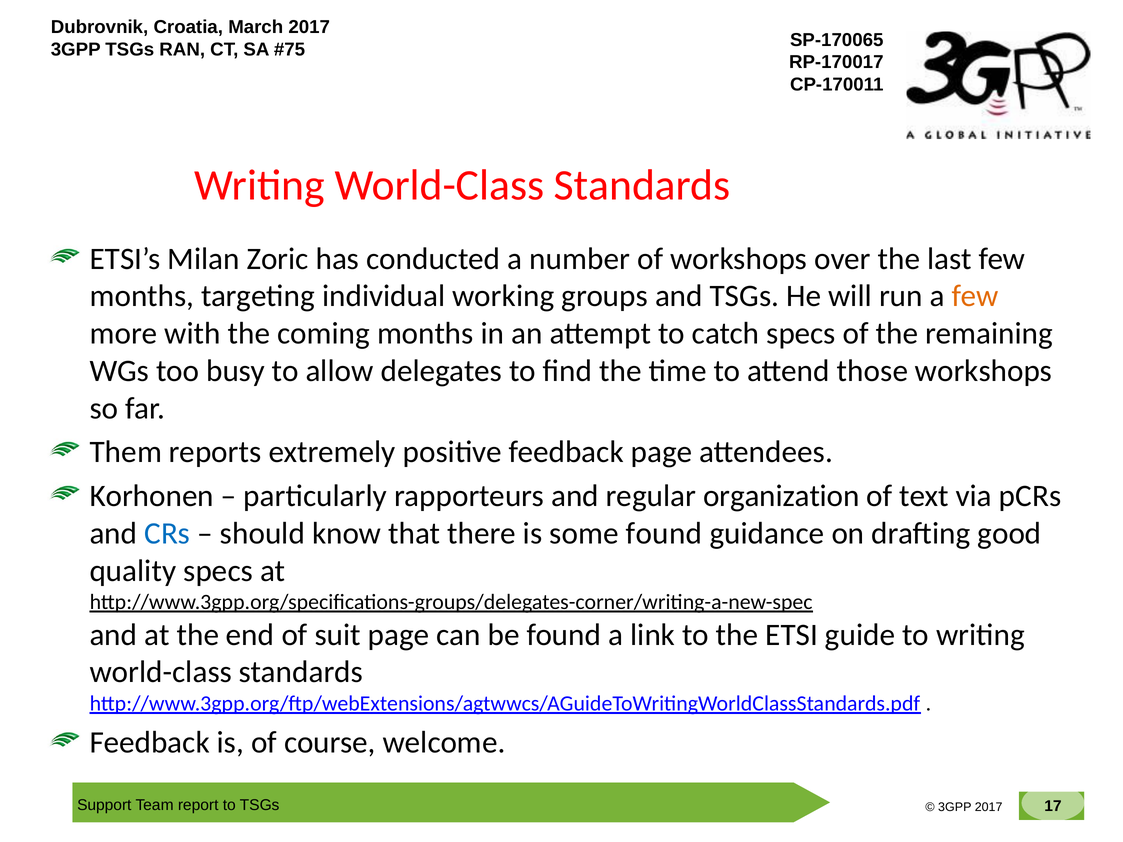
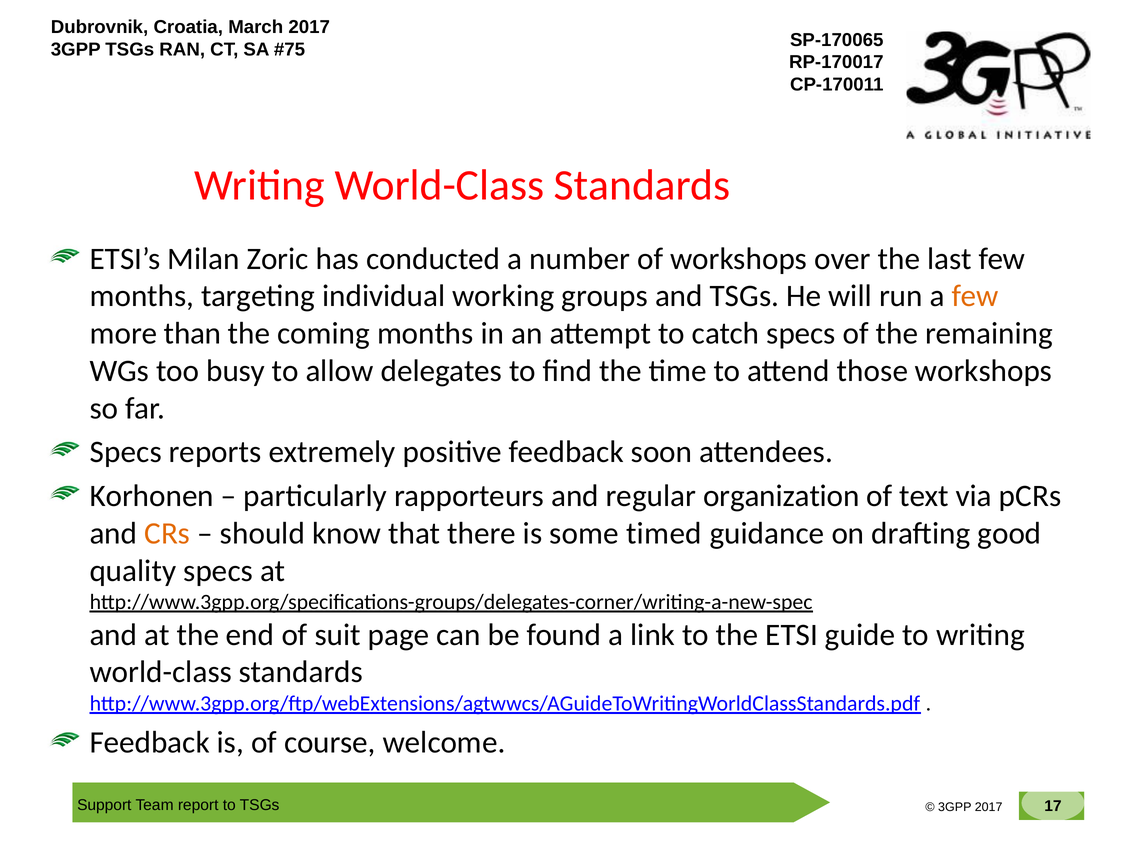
with: with -> than
Them at (126, 452): Them -> Specs
feedback page: page -> soon
CRs colour: blue -> orange
some found: found -> timed
